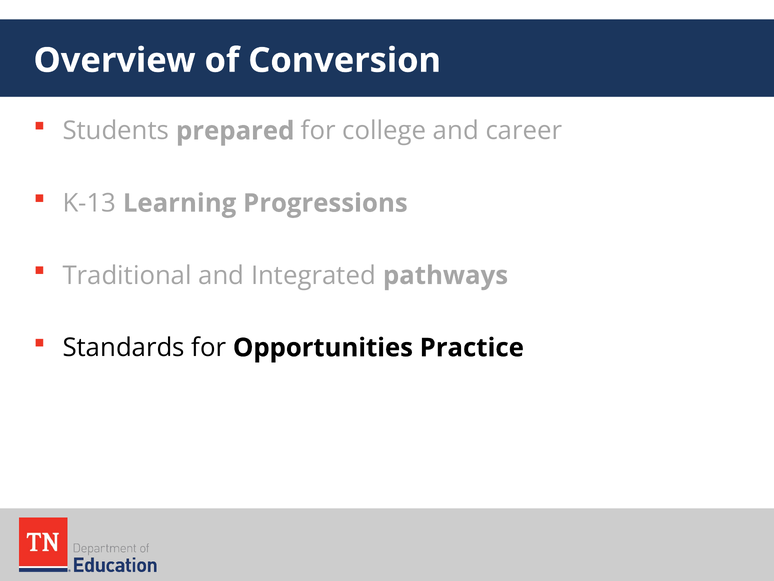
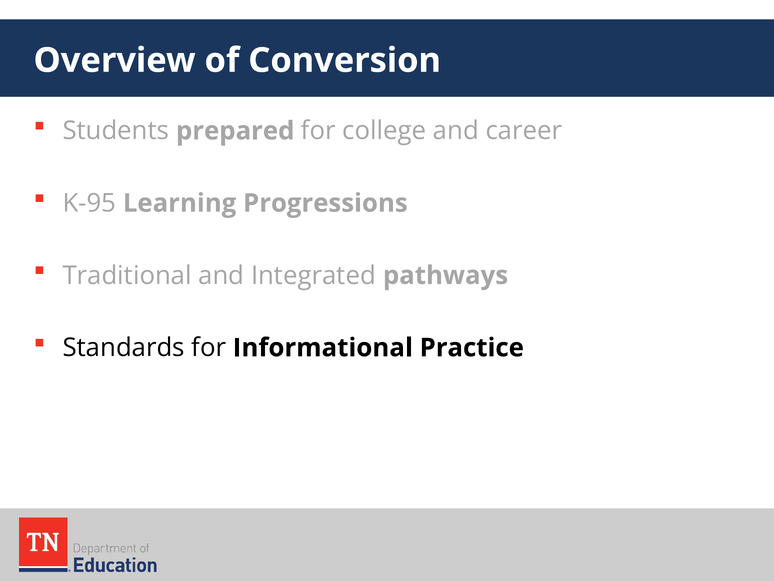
K-13: K-13 -> K-95
Opportunities: Opportunities -> Informational
